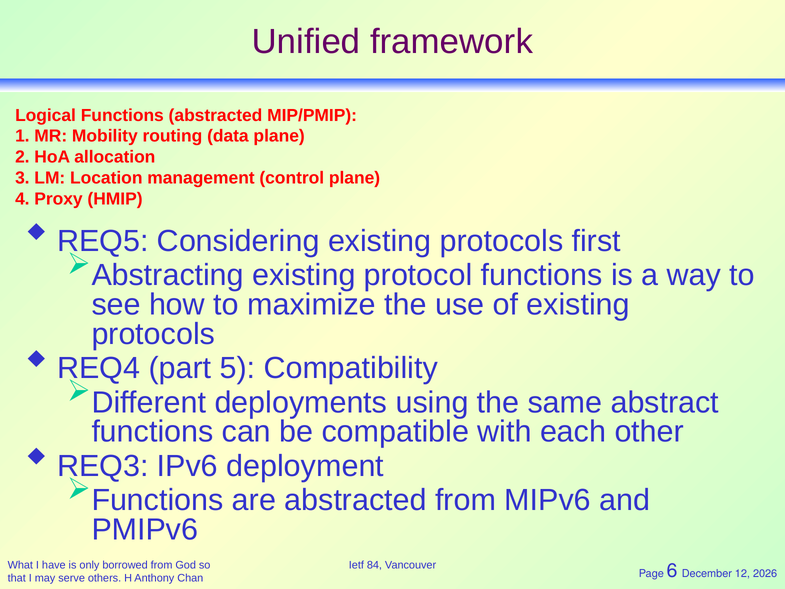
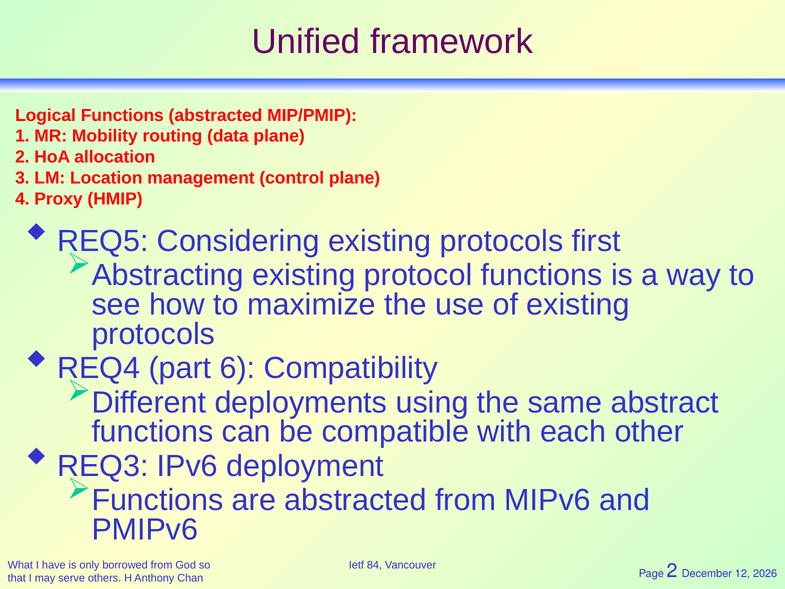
5: 5 -> 6
6 at (672, 571): 6 -> 2
